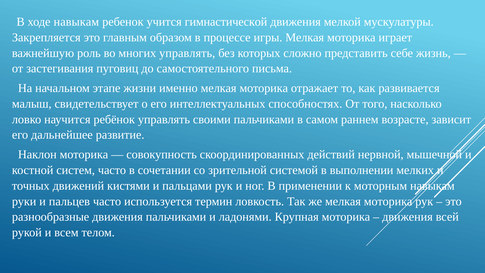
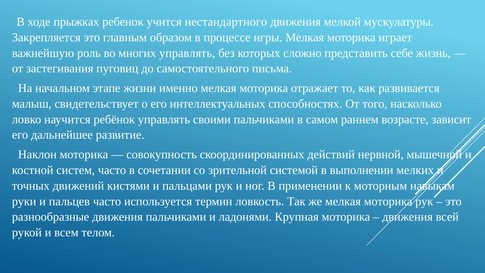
ходе навыкам: навыкам -> прыжках
гимнастической: гимнастической -> нестандартного
